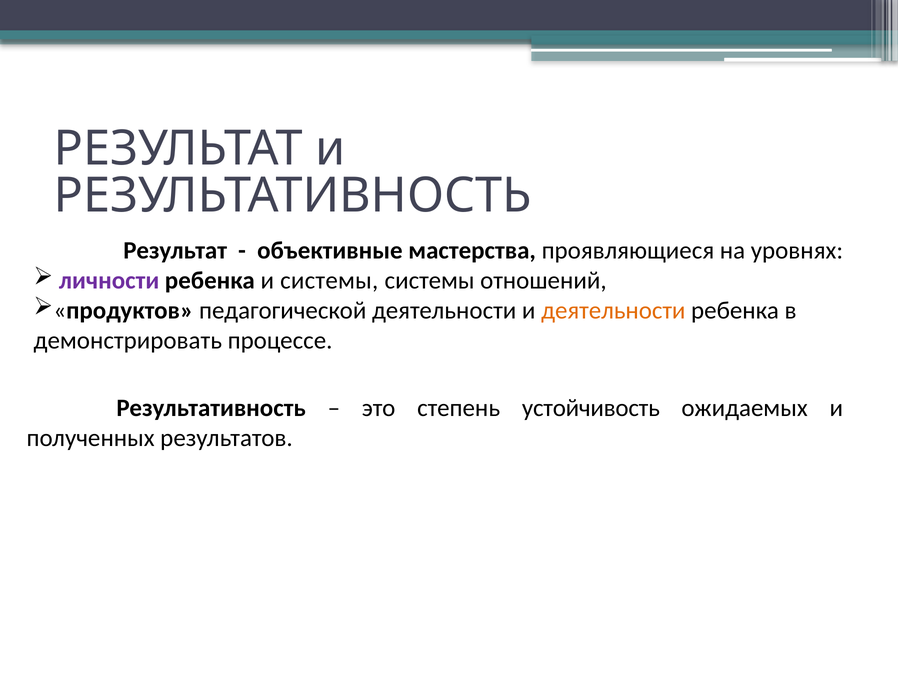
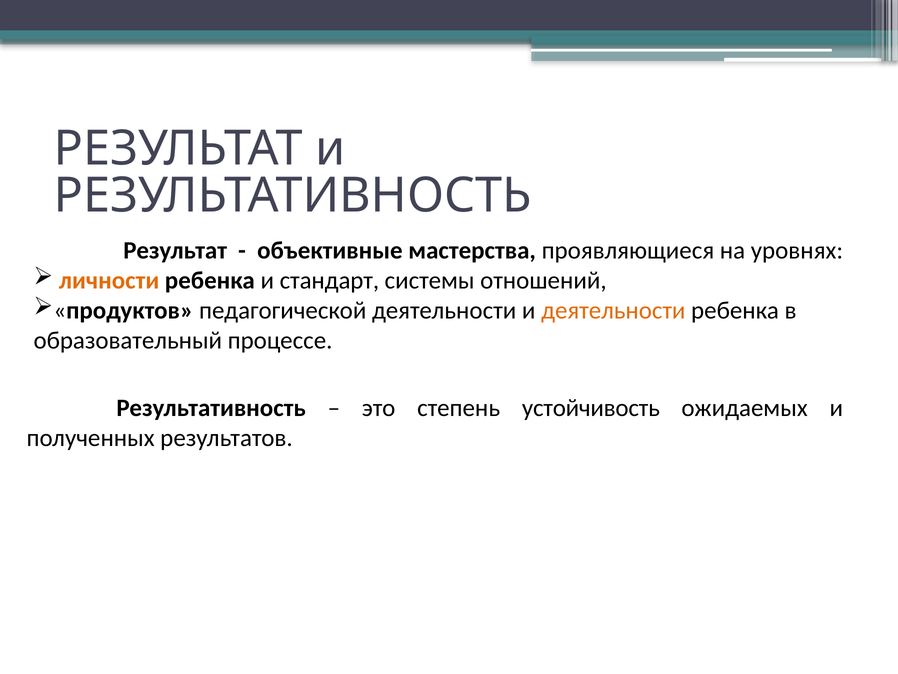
личности colour: purple -> orange
и системы: системы -> стандарт
демонстрировать: демонстрировать -> образовательный
